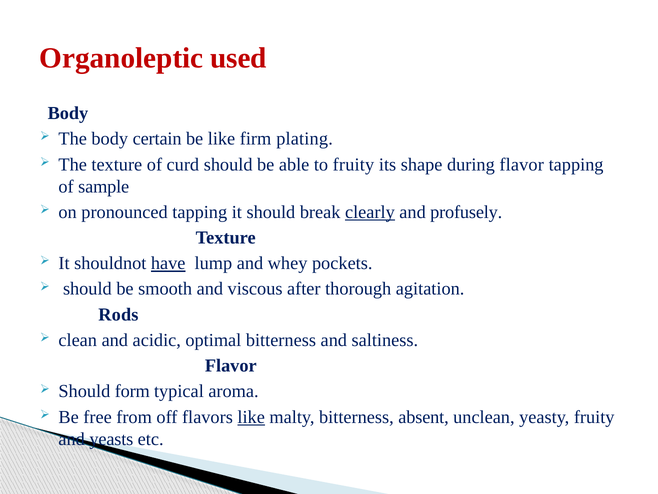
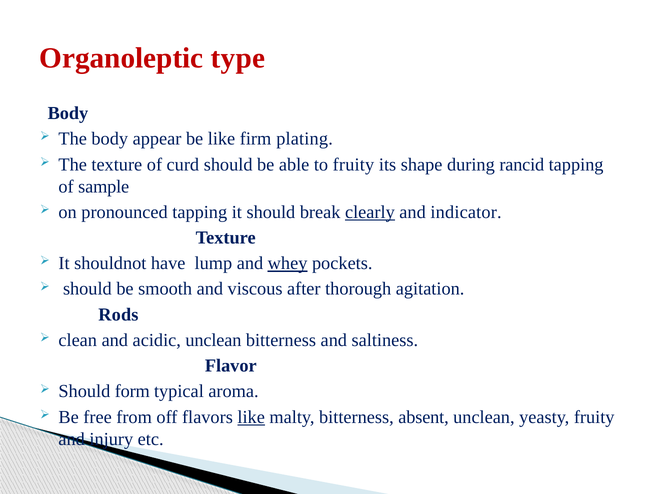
used: used -> type
certain: certain -> appear
during flavor: flavor -> rancid
profusely: profusely -> indicator
have underline: present -> none
whey underline: none -> present
acidic optimal: optimal -> unclean
yeasts: yeasts -> injury
